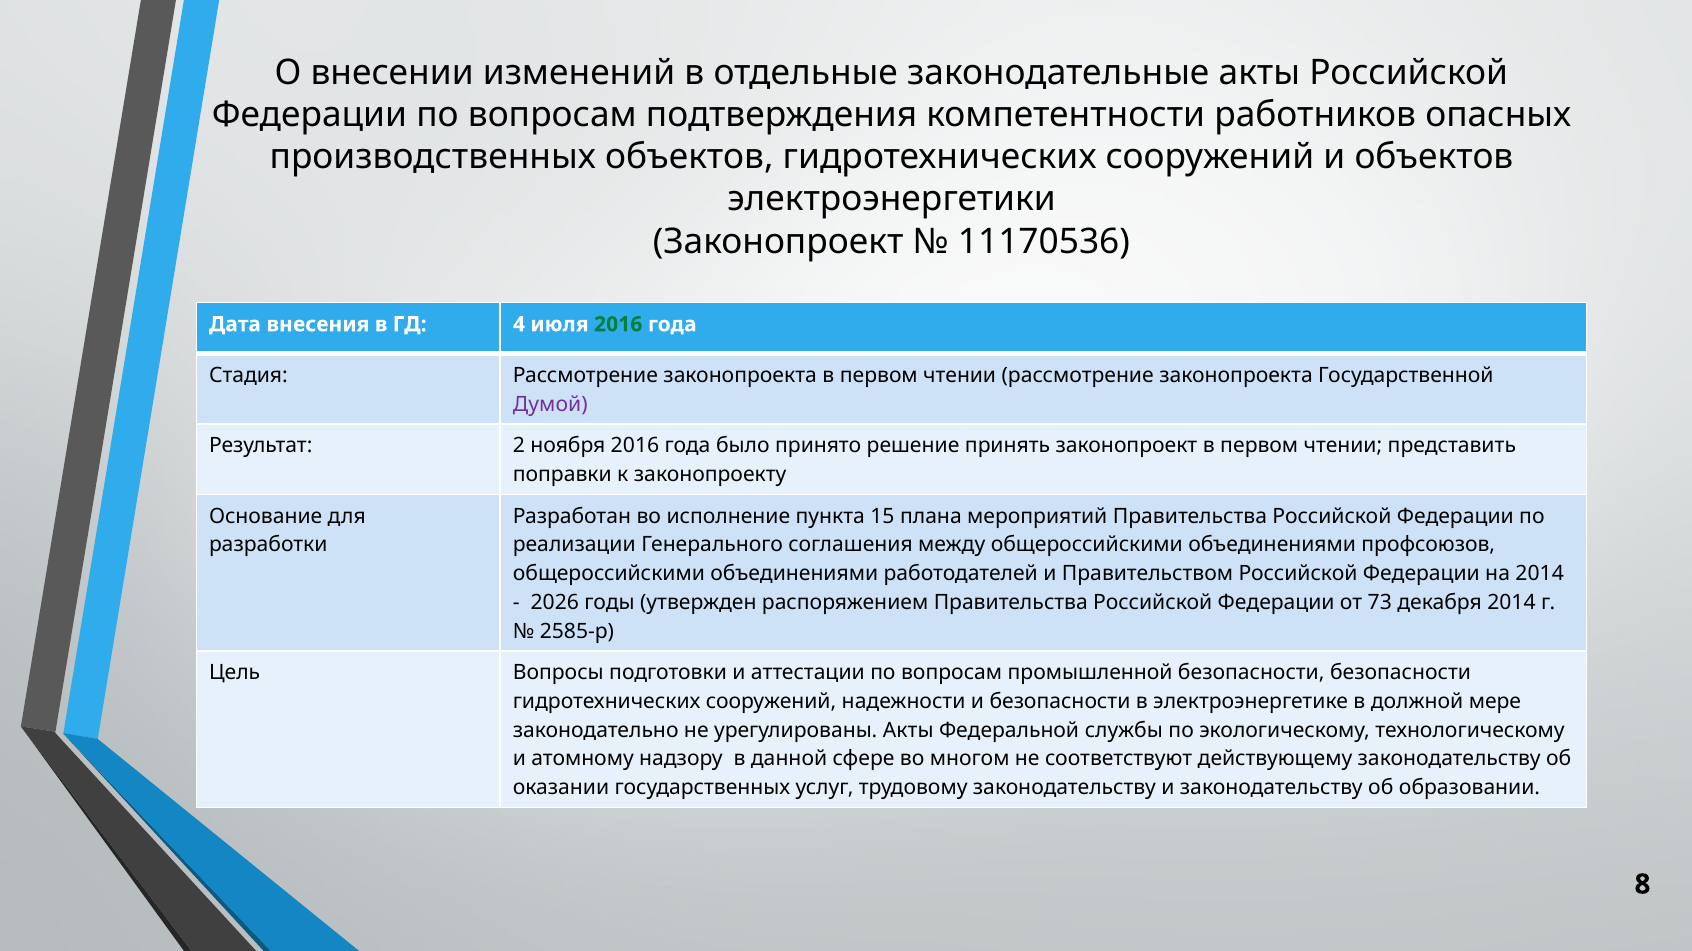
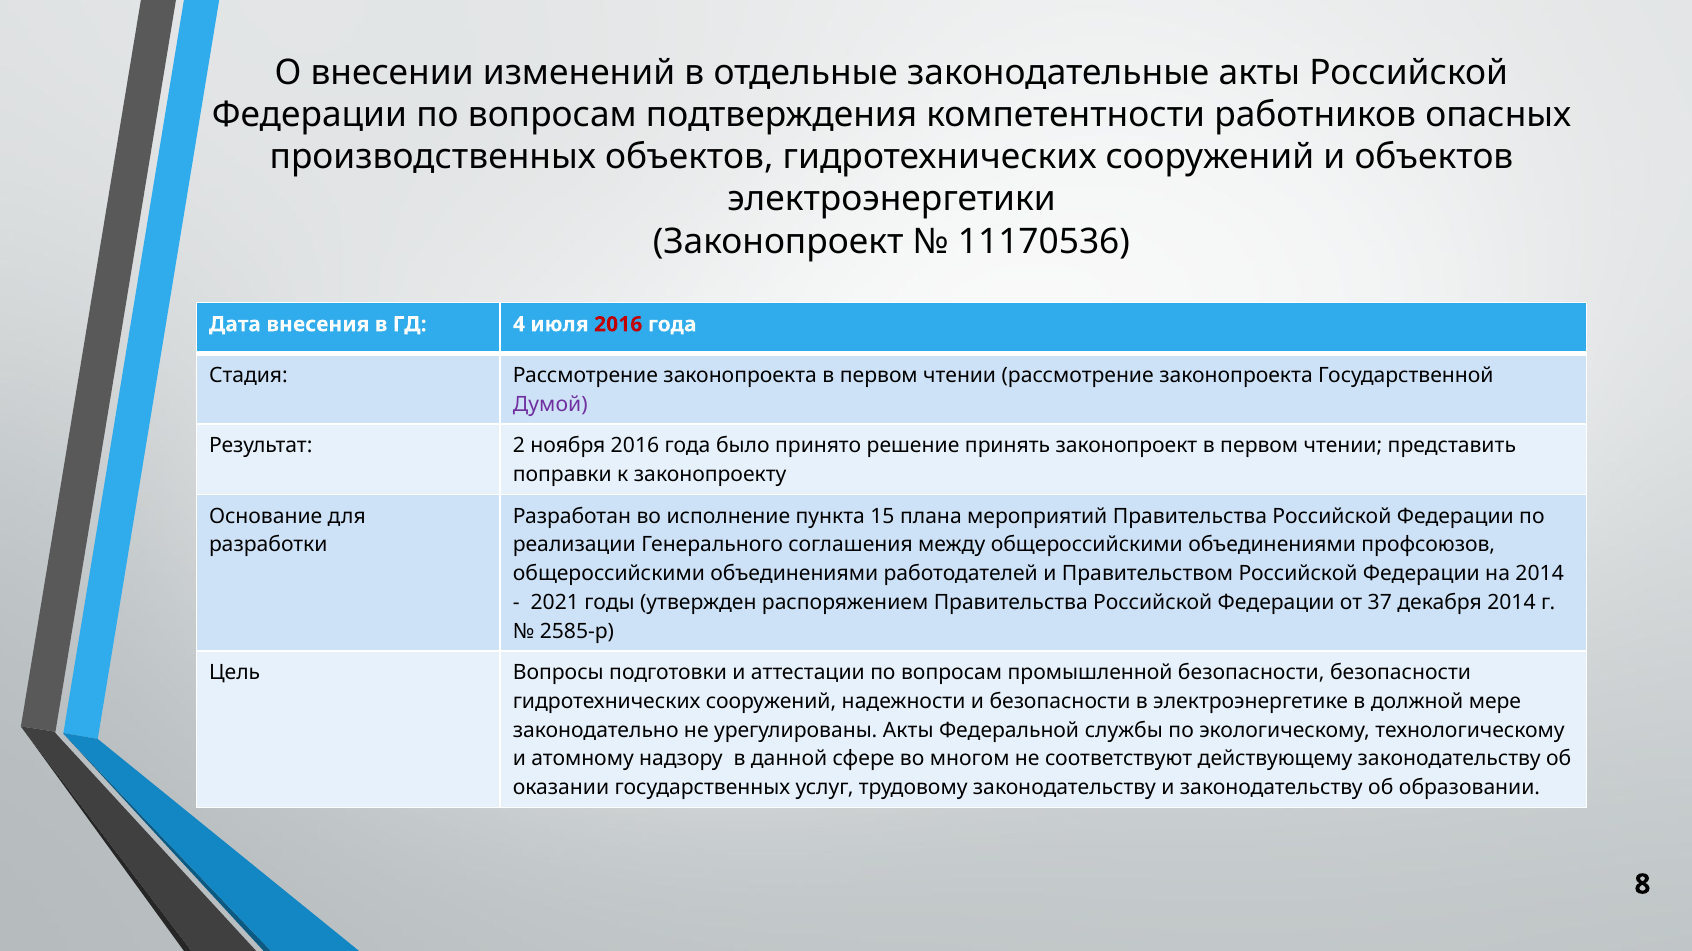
2016 at (618, 325) colour: green -> red
2026: 2026 -> 2021
73: 73 -> 37
